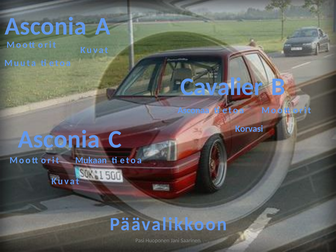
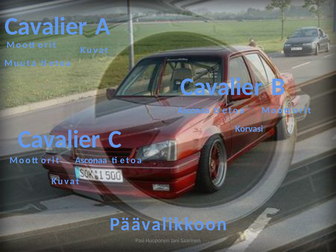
Asconia at (46, 26): Asconia -> Cavalier
Asconia at (59, 139): Asconia -> Cavalier
Mukaan at (91, 160): Mukaan -> Asconaa
